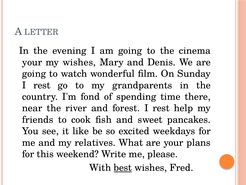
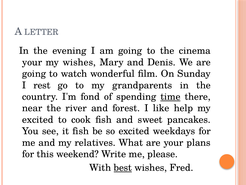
time underline: none -> present
forest I rest: rest -> like
friends at (38, 119): friends -> excited
it like: like -> fish
